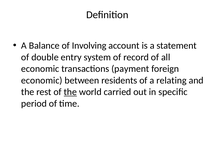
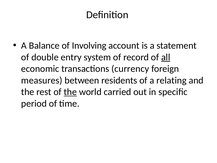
all underline: none -> present
payment: payment -> currency
economic at (42, 80): economic -> measures
